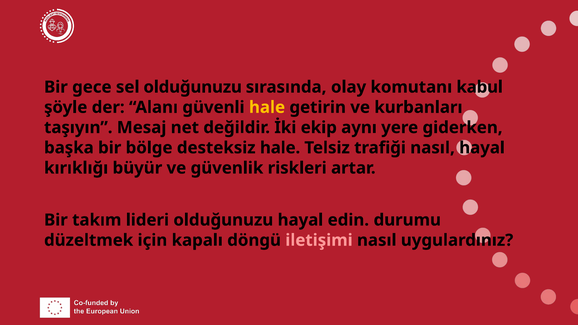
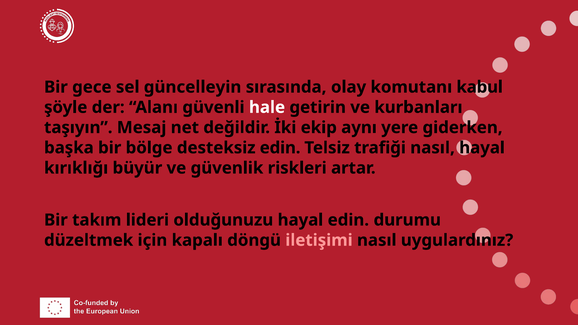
sel olduğunuzu: olduğunuzu -> güncelleyin
hale at (267, 107) colour: yellow -> white
desteksiz hale: hale -> edin
